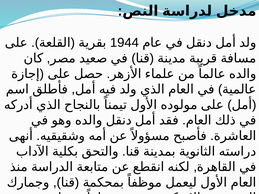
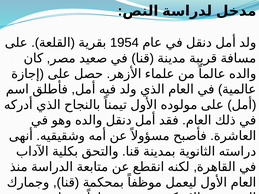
1944: 1944 -> 1954
